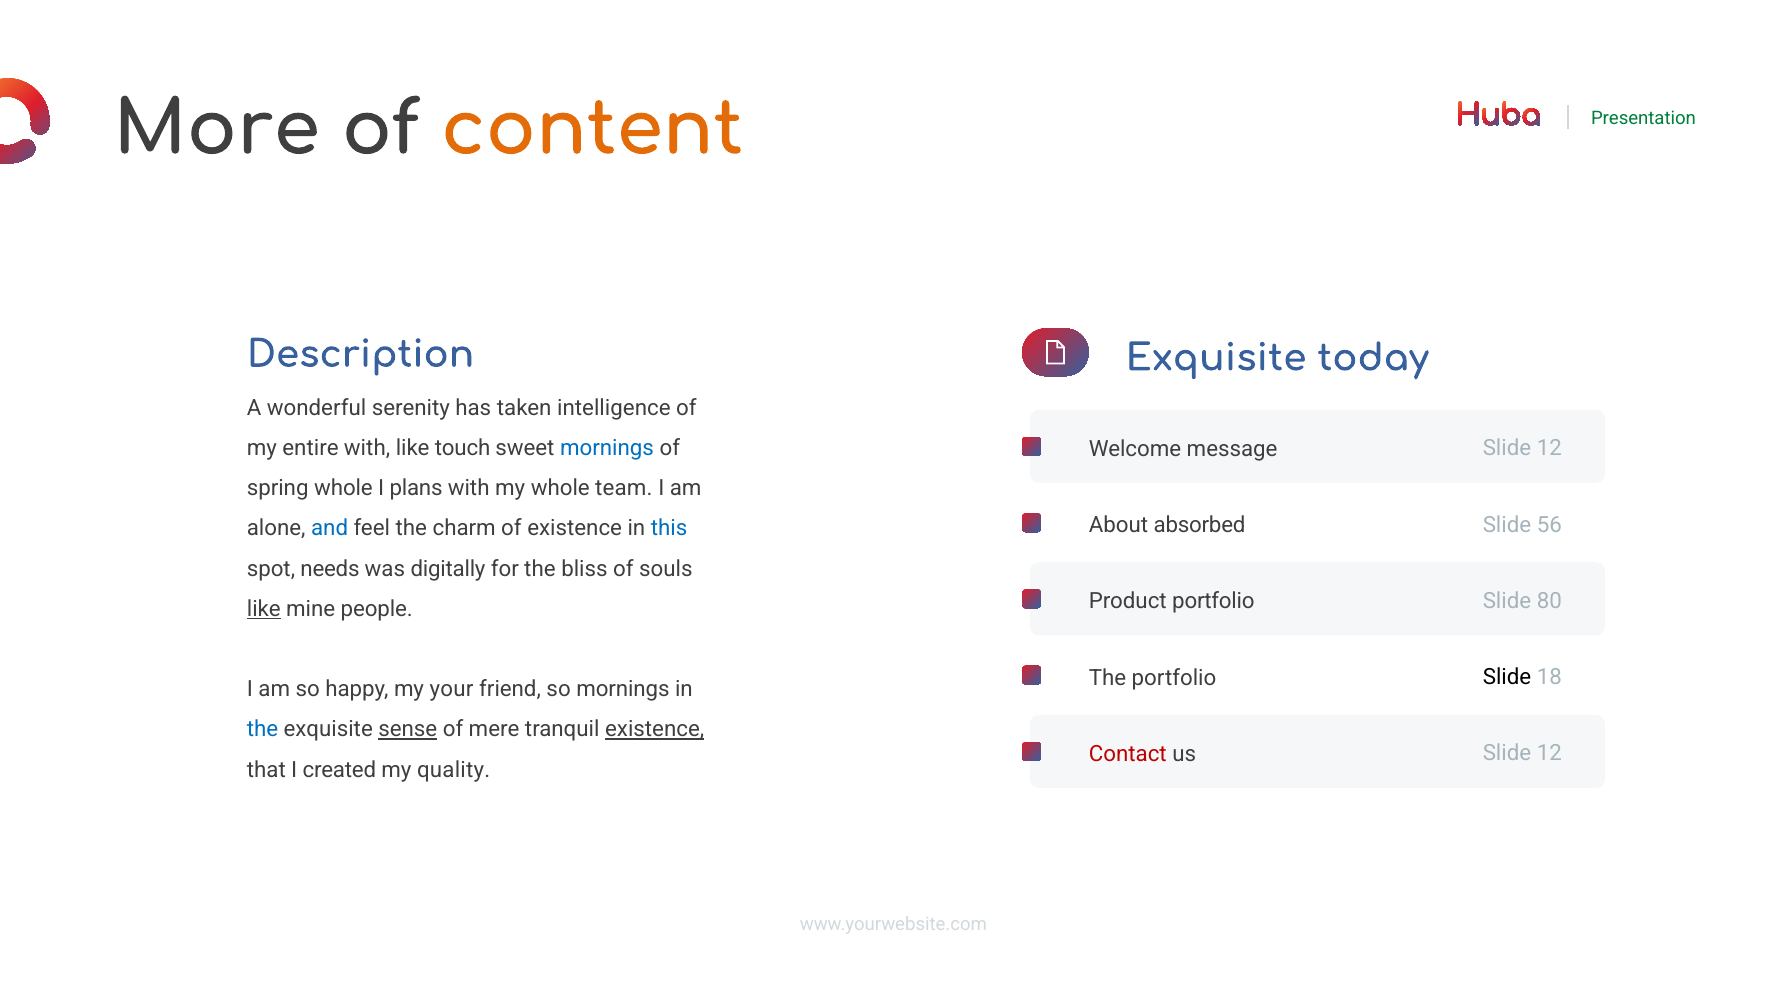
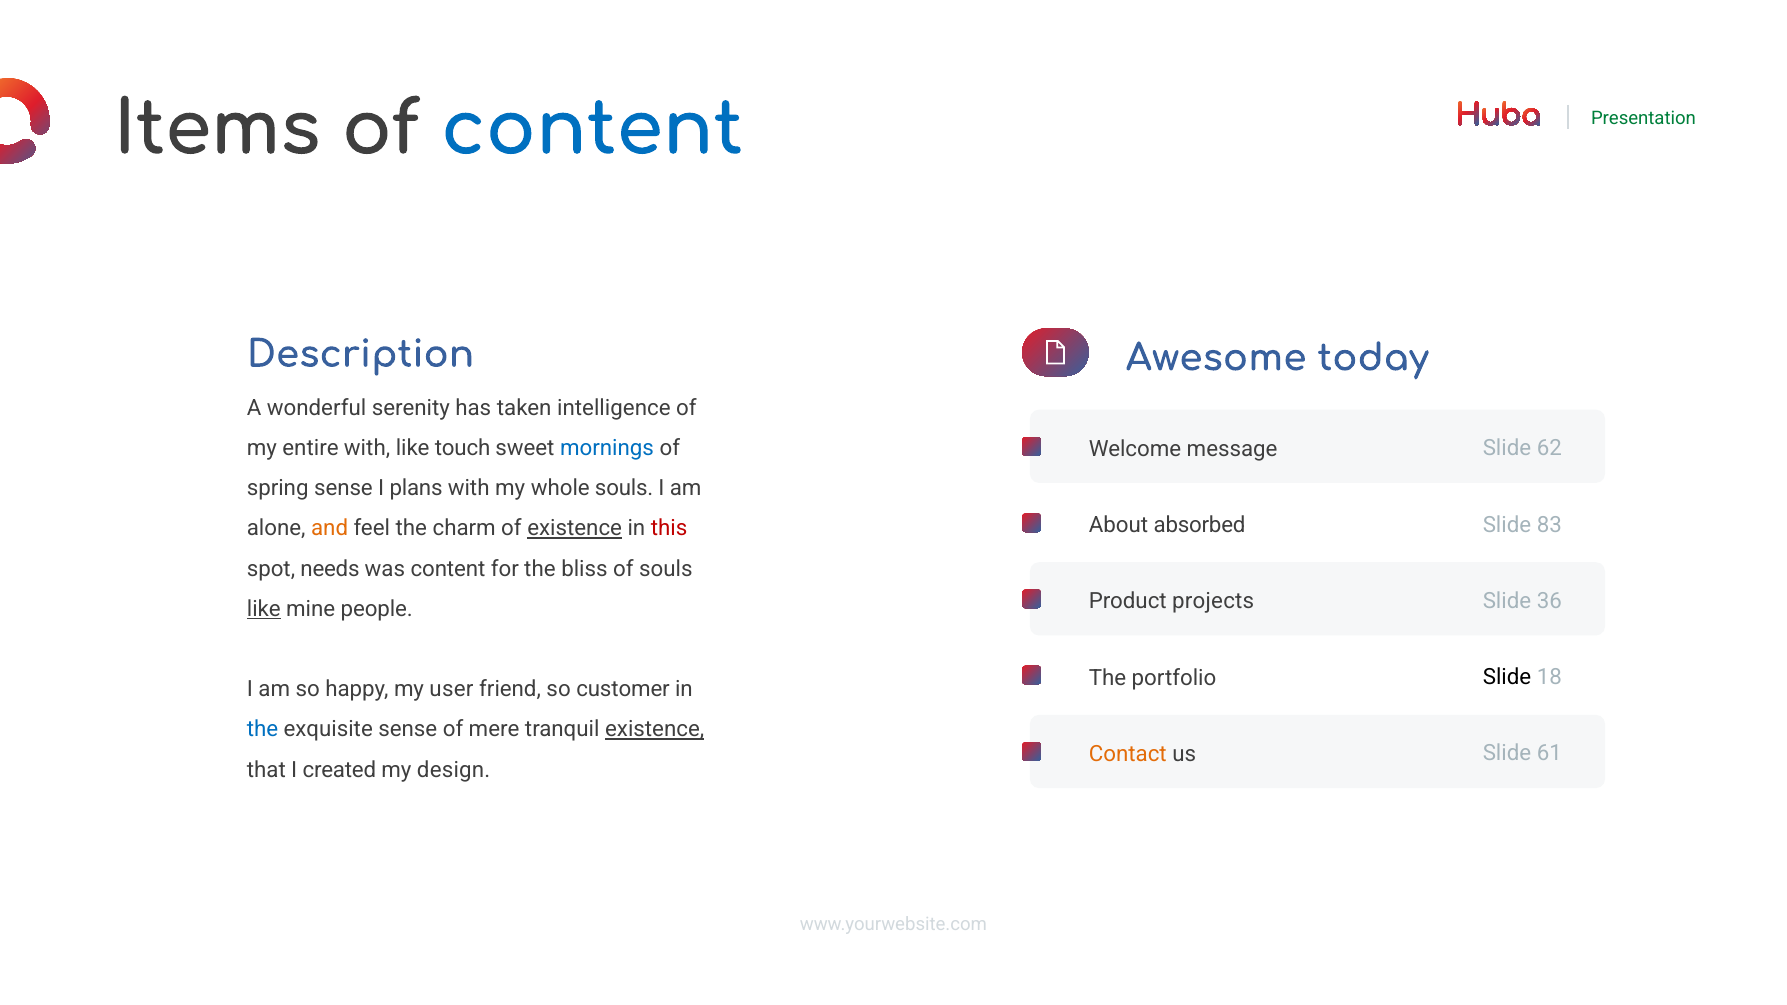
More: More -> Items
content at (592, 129) colour: orange -> blue
Description Exquisite: Exquisite -> Awesome
message Slide 12: 12 -> 62
spring whole: whole -> sense
whole team: team -> souls
56: 56 -> 83
and colour: blue -> orange
existence at (575, 529) underline: none -> present
this colour: blue -> red
was digitally: digitally -> content
Product portfolio: portfolio -> projects
80: 80 -> 36
your: your -> user
so mornings: mornings -> customer
sense at (408, 730) underline: present -> none
Contact colour: red -> orange
us Slide 12: 12 -> 61
quality: quality -> design
